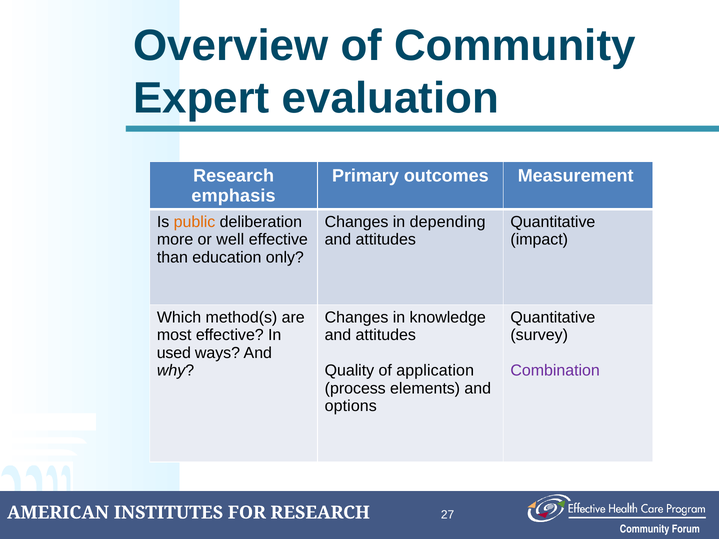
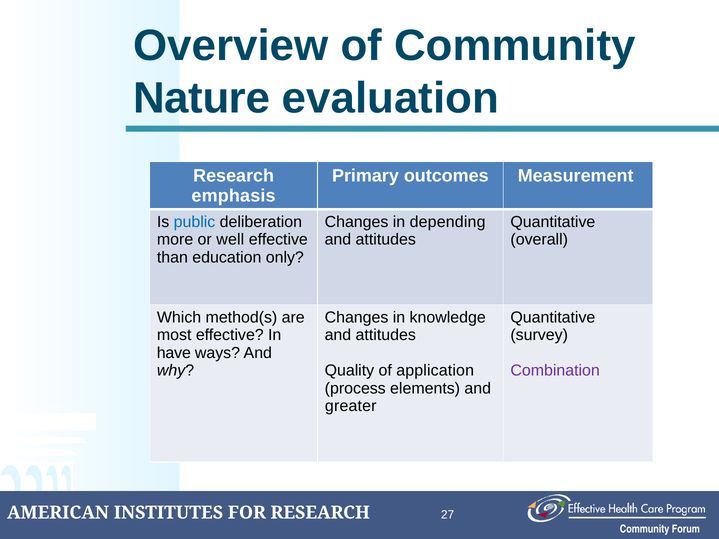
Expert: Expert -> Nature
public colour: orange -> blue
impact: impact -> overall
used: used -> have
options: options -> greater
